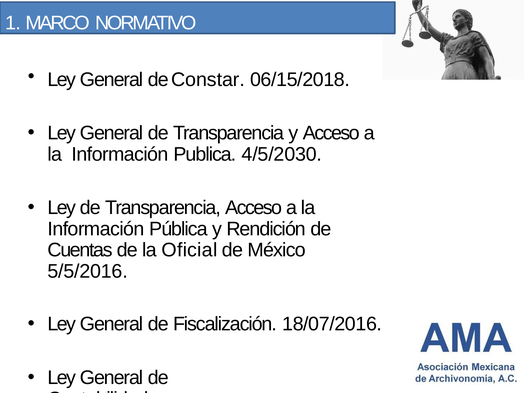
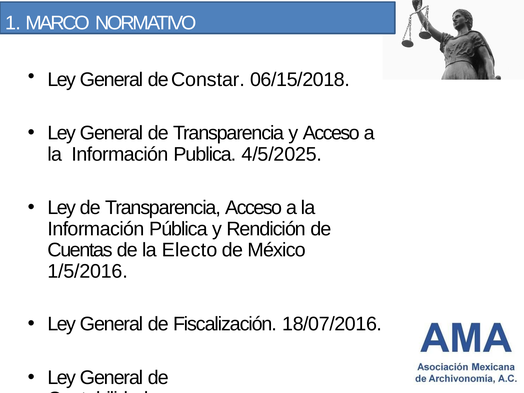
4/5/2030: 4/5/2030 -> 4/5/2025
Oficial: Oficial -> Electo
5/5/2016: 5/5/2016 -> 1/5/2016
